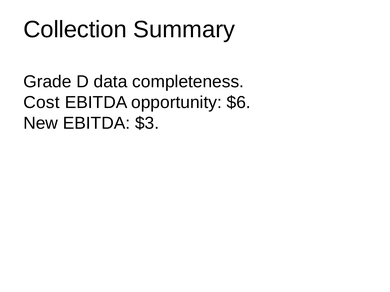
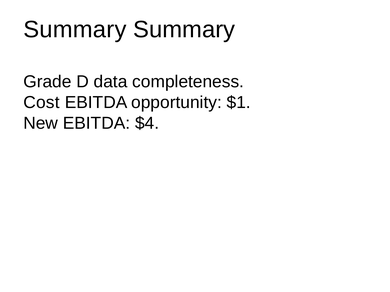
Collection at (75, 30): Collection -> Summary
$6: $6 -> $1
$3: $3 -> $4
